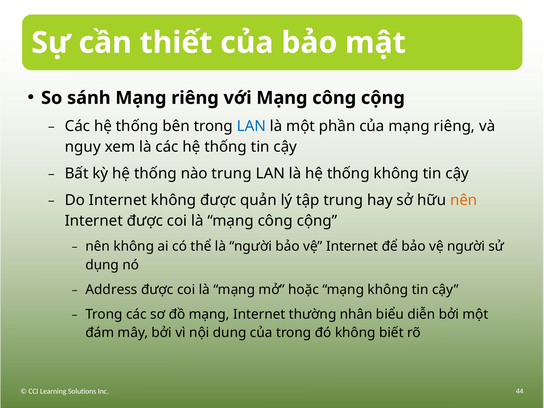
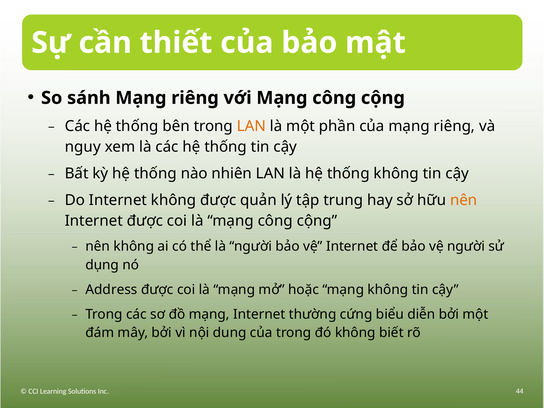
LAN at (251, 126) colour: blue -> orange
nào trung: trung -> nhiên
nhân: nhân -> cứng
